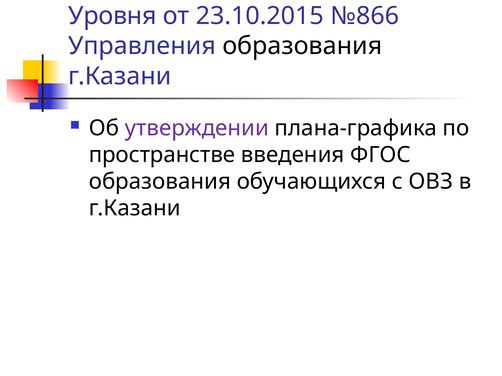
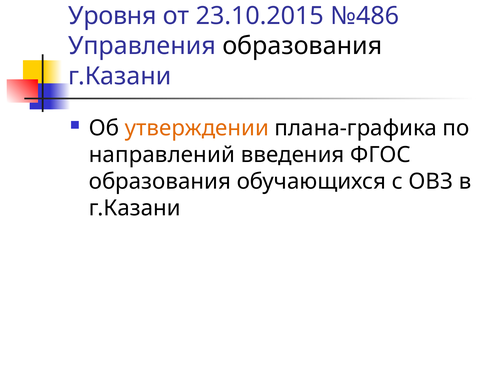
№866: №866 -> №486
утверждении colour: purple -> orange
пространстве: пространстве -> направлений
